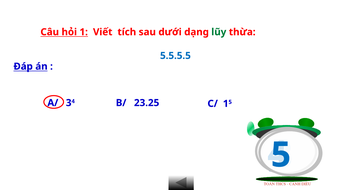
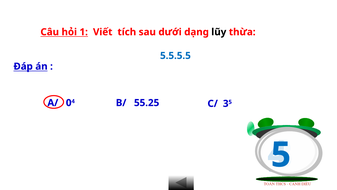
lũy colour: green -> black
3 at (69, 103): 3 -> 0
23.25: 23.25 -> 55.25
C/ 1: 1 -> 3
